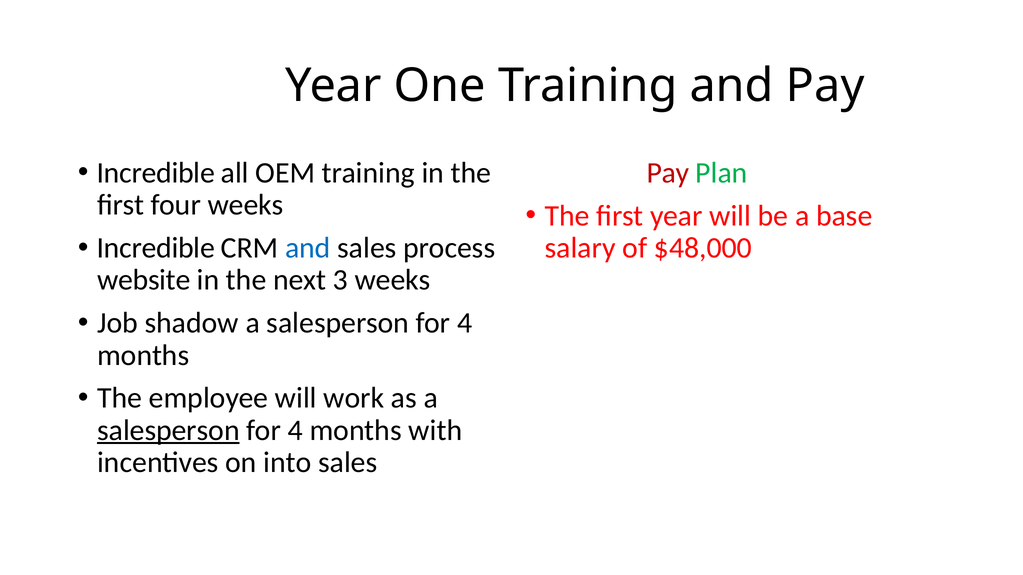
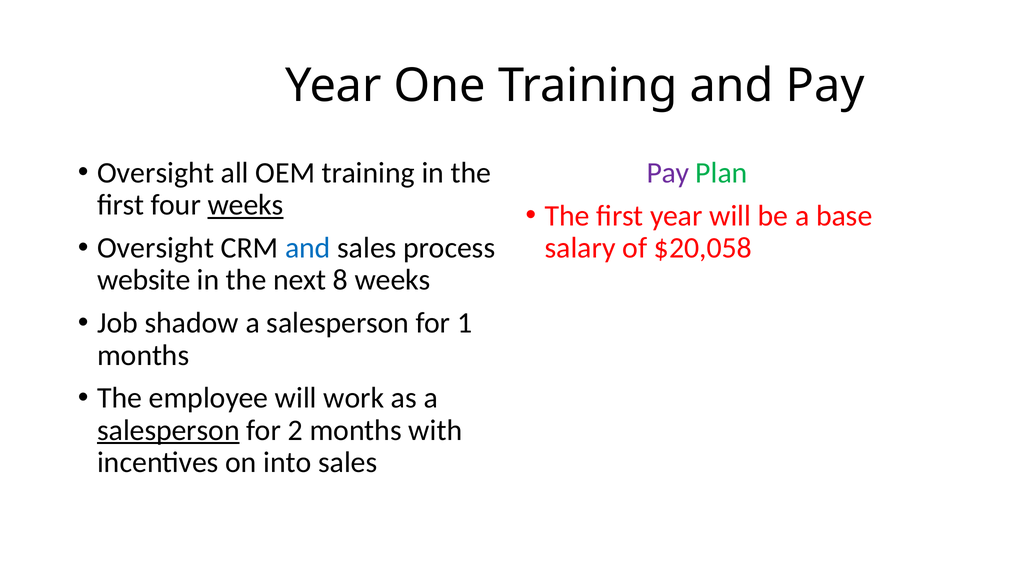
Incredible at (156, 173): Incredible -> Oversight
Pay at (668, 173) colour: red -> purple
weeks at (246, 205) underline: none -> present
Incredible at (156, 248): Incredible -> Oversight
$48,000: $48,000 -> $20,058
3: 3 -> 8
4 at (465, 323): 4 -> 1
4 at (295, 431): 4 -> 2
